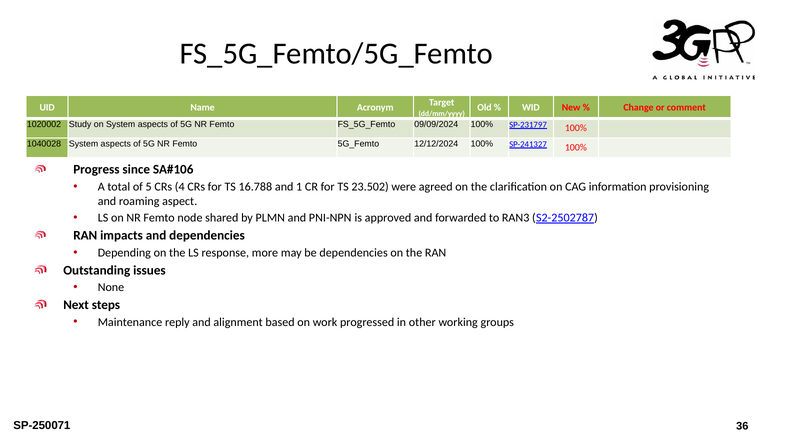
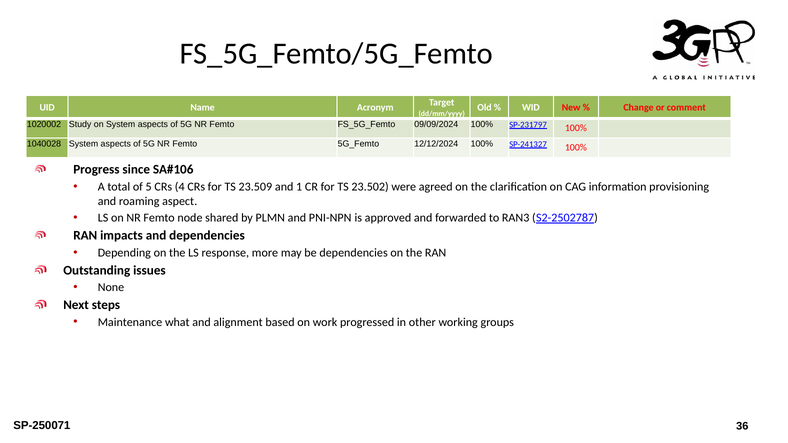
16.788: 16.788 -> 23.509
reply: reply -> what
